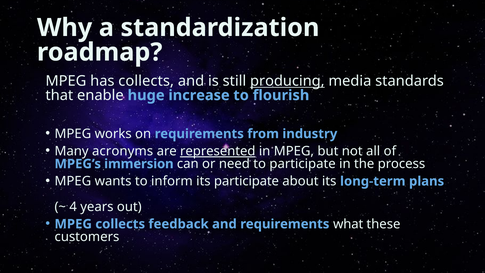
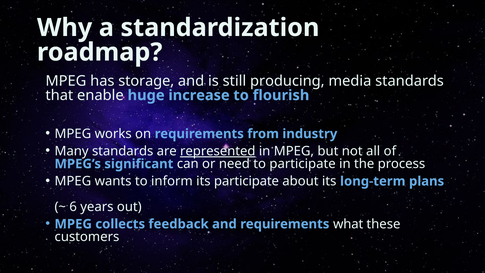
has collects: collects -> storage
producing underline: present -> none
Many acronyms: acronyms -> standards
immersion: immersion -> significant
4: 4 -> 6
